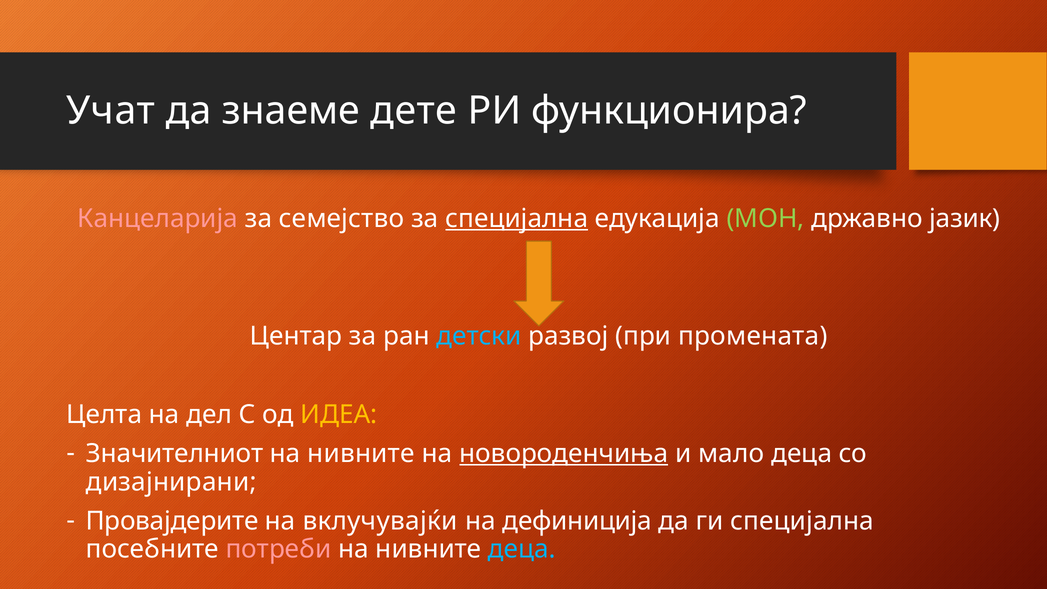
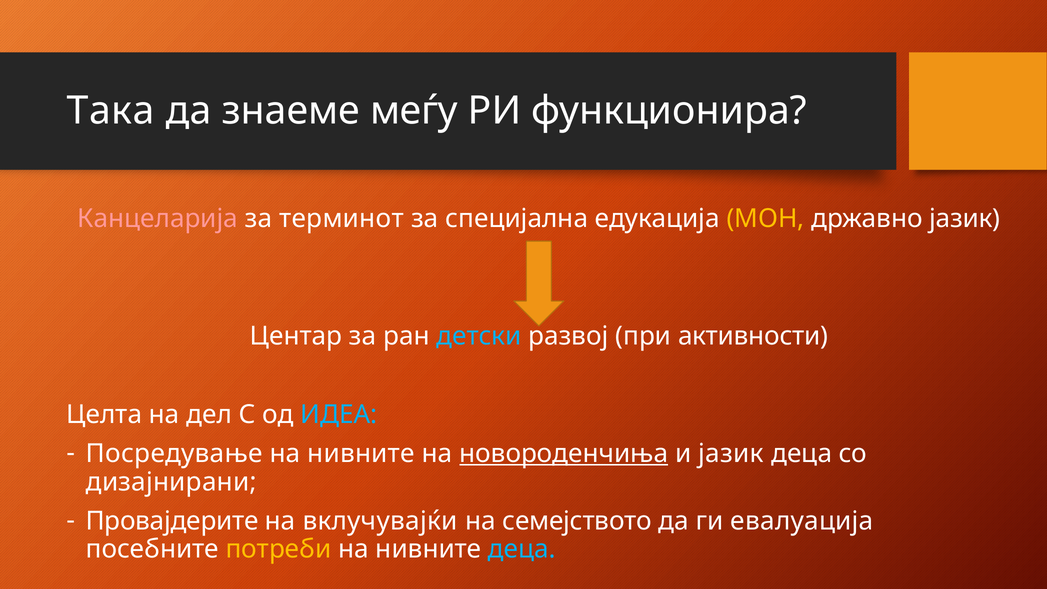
Учат: Учат -> Така
дете: дете -> меѓу
семејство: семејство -> терминот
специјална at (517, 219) underline: present -> none
МОН colour: light green -> yellow
промената: промената -> активности
ИДЕА colour: yellow -> light blue
Значителниот: Значителниот -> Посредување
и мало: мало -> јазик
дефиниција: дефиниција -> семејството
ги специјална: специјална -> евалуација
потреби colour: pink -> yellow
